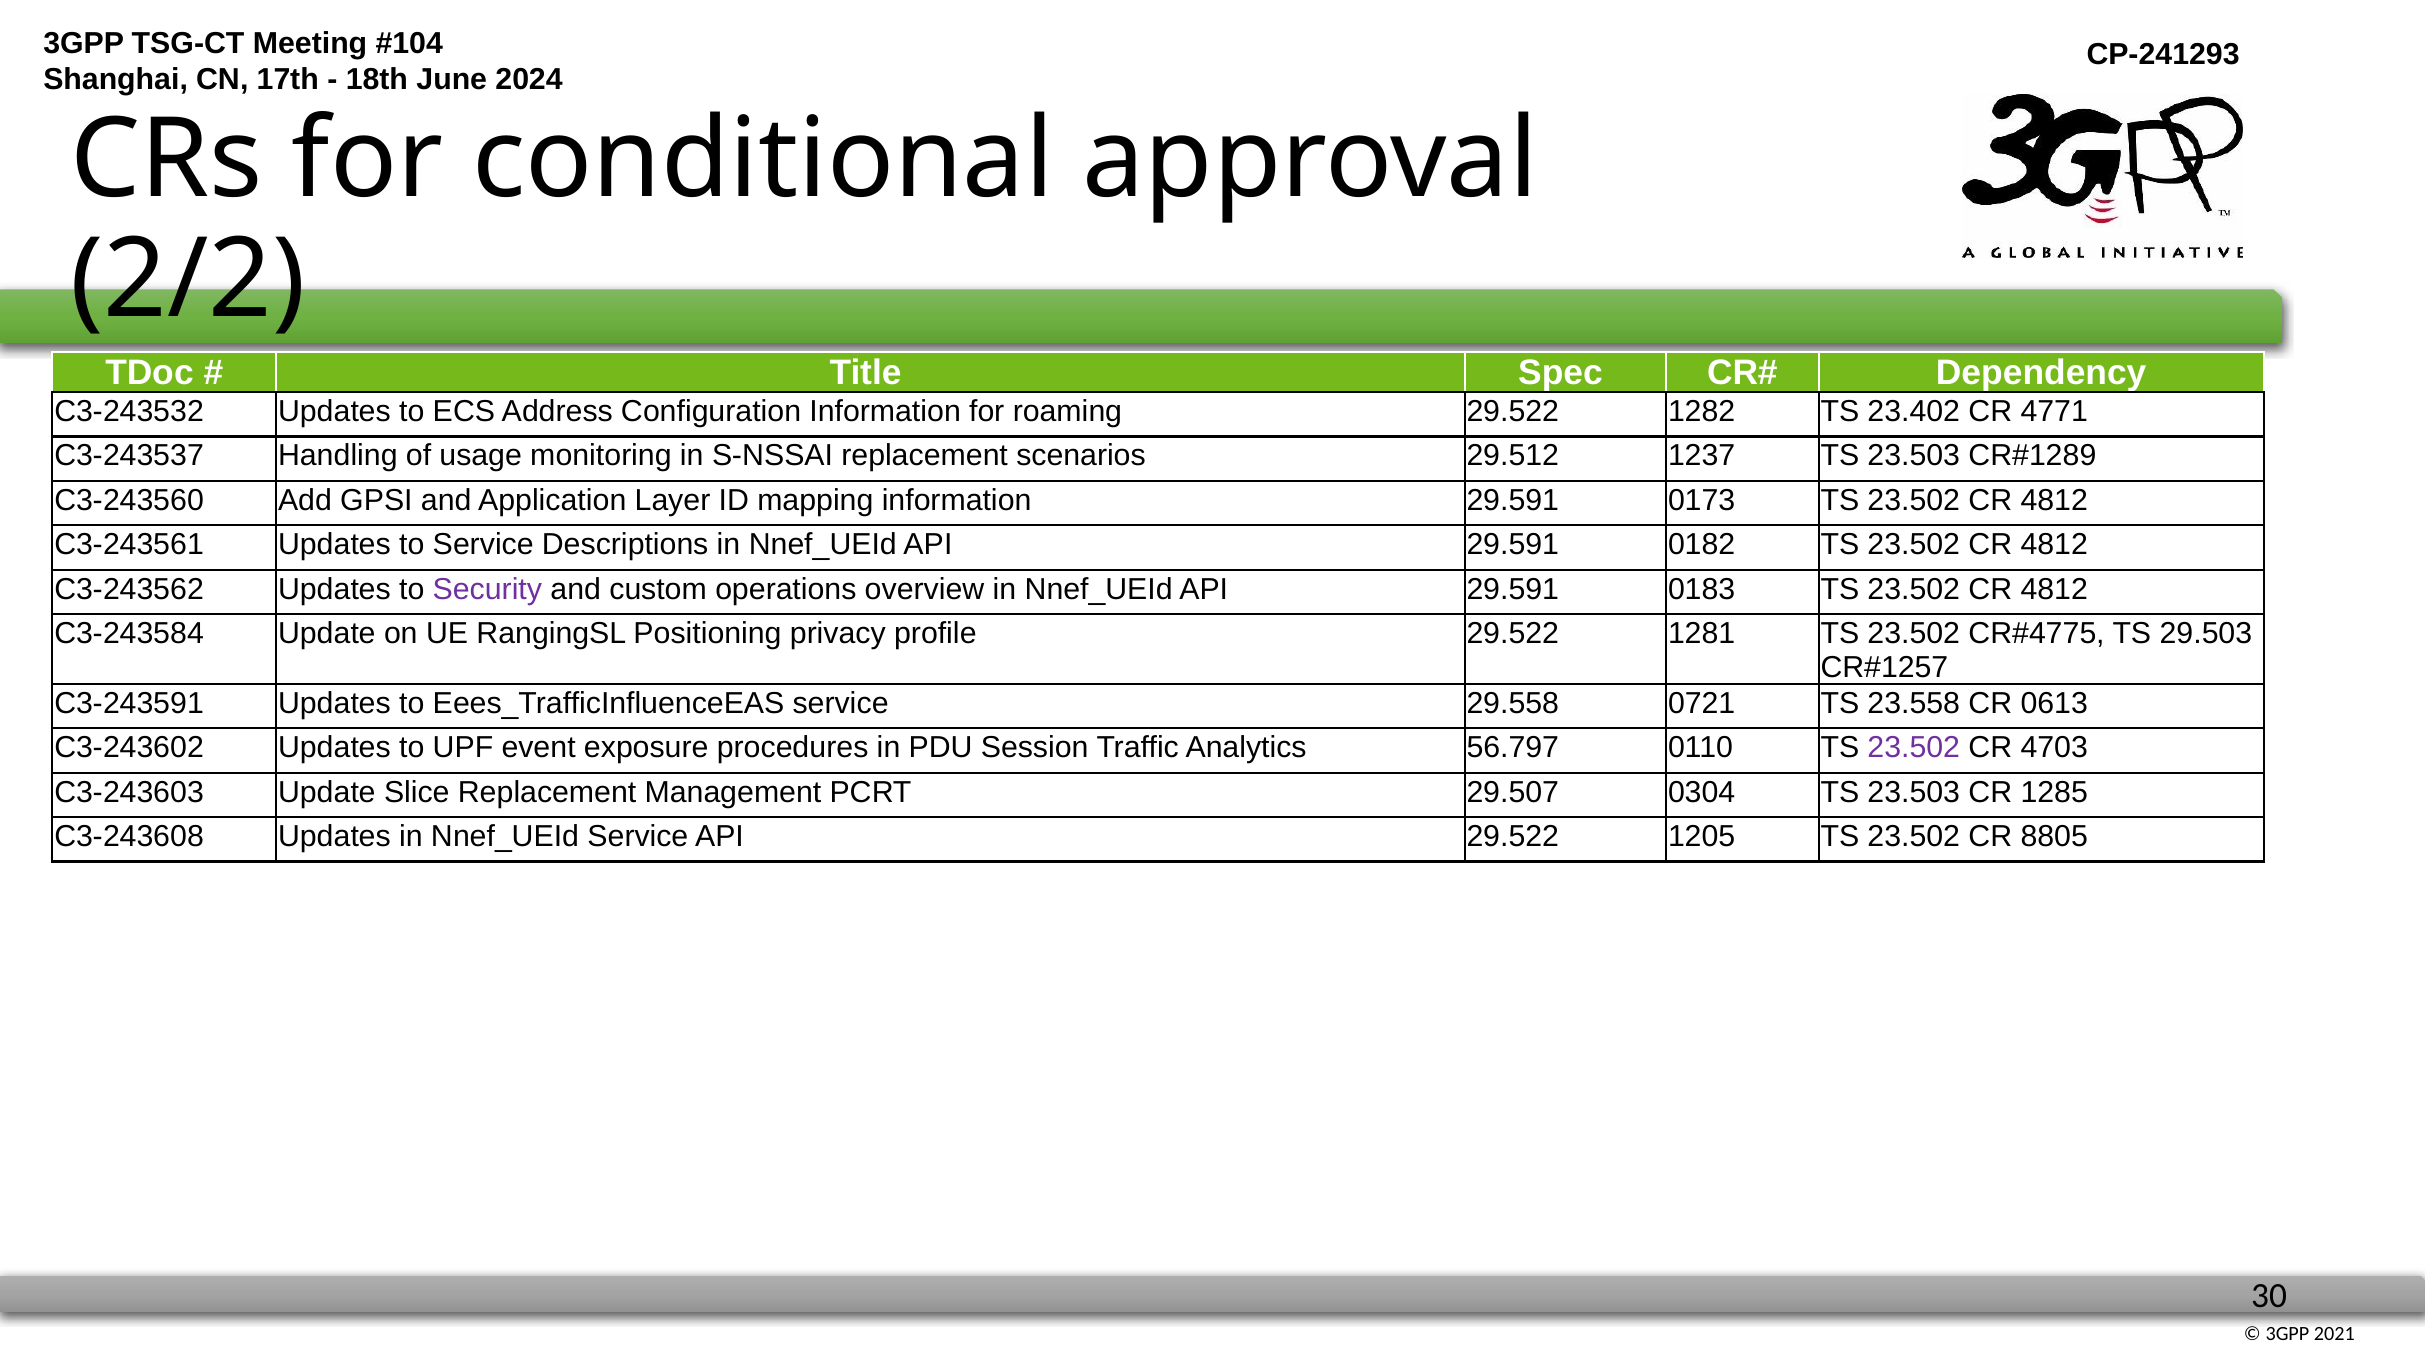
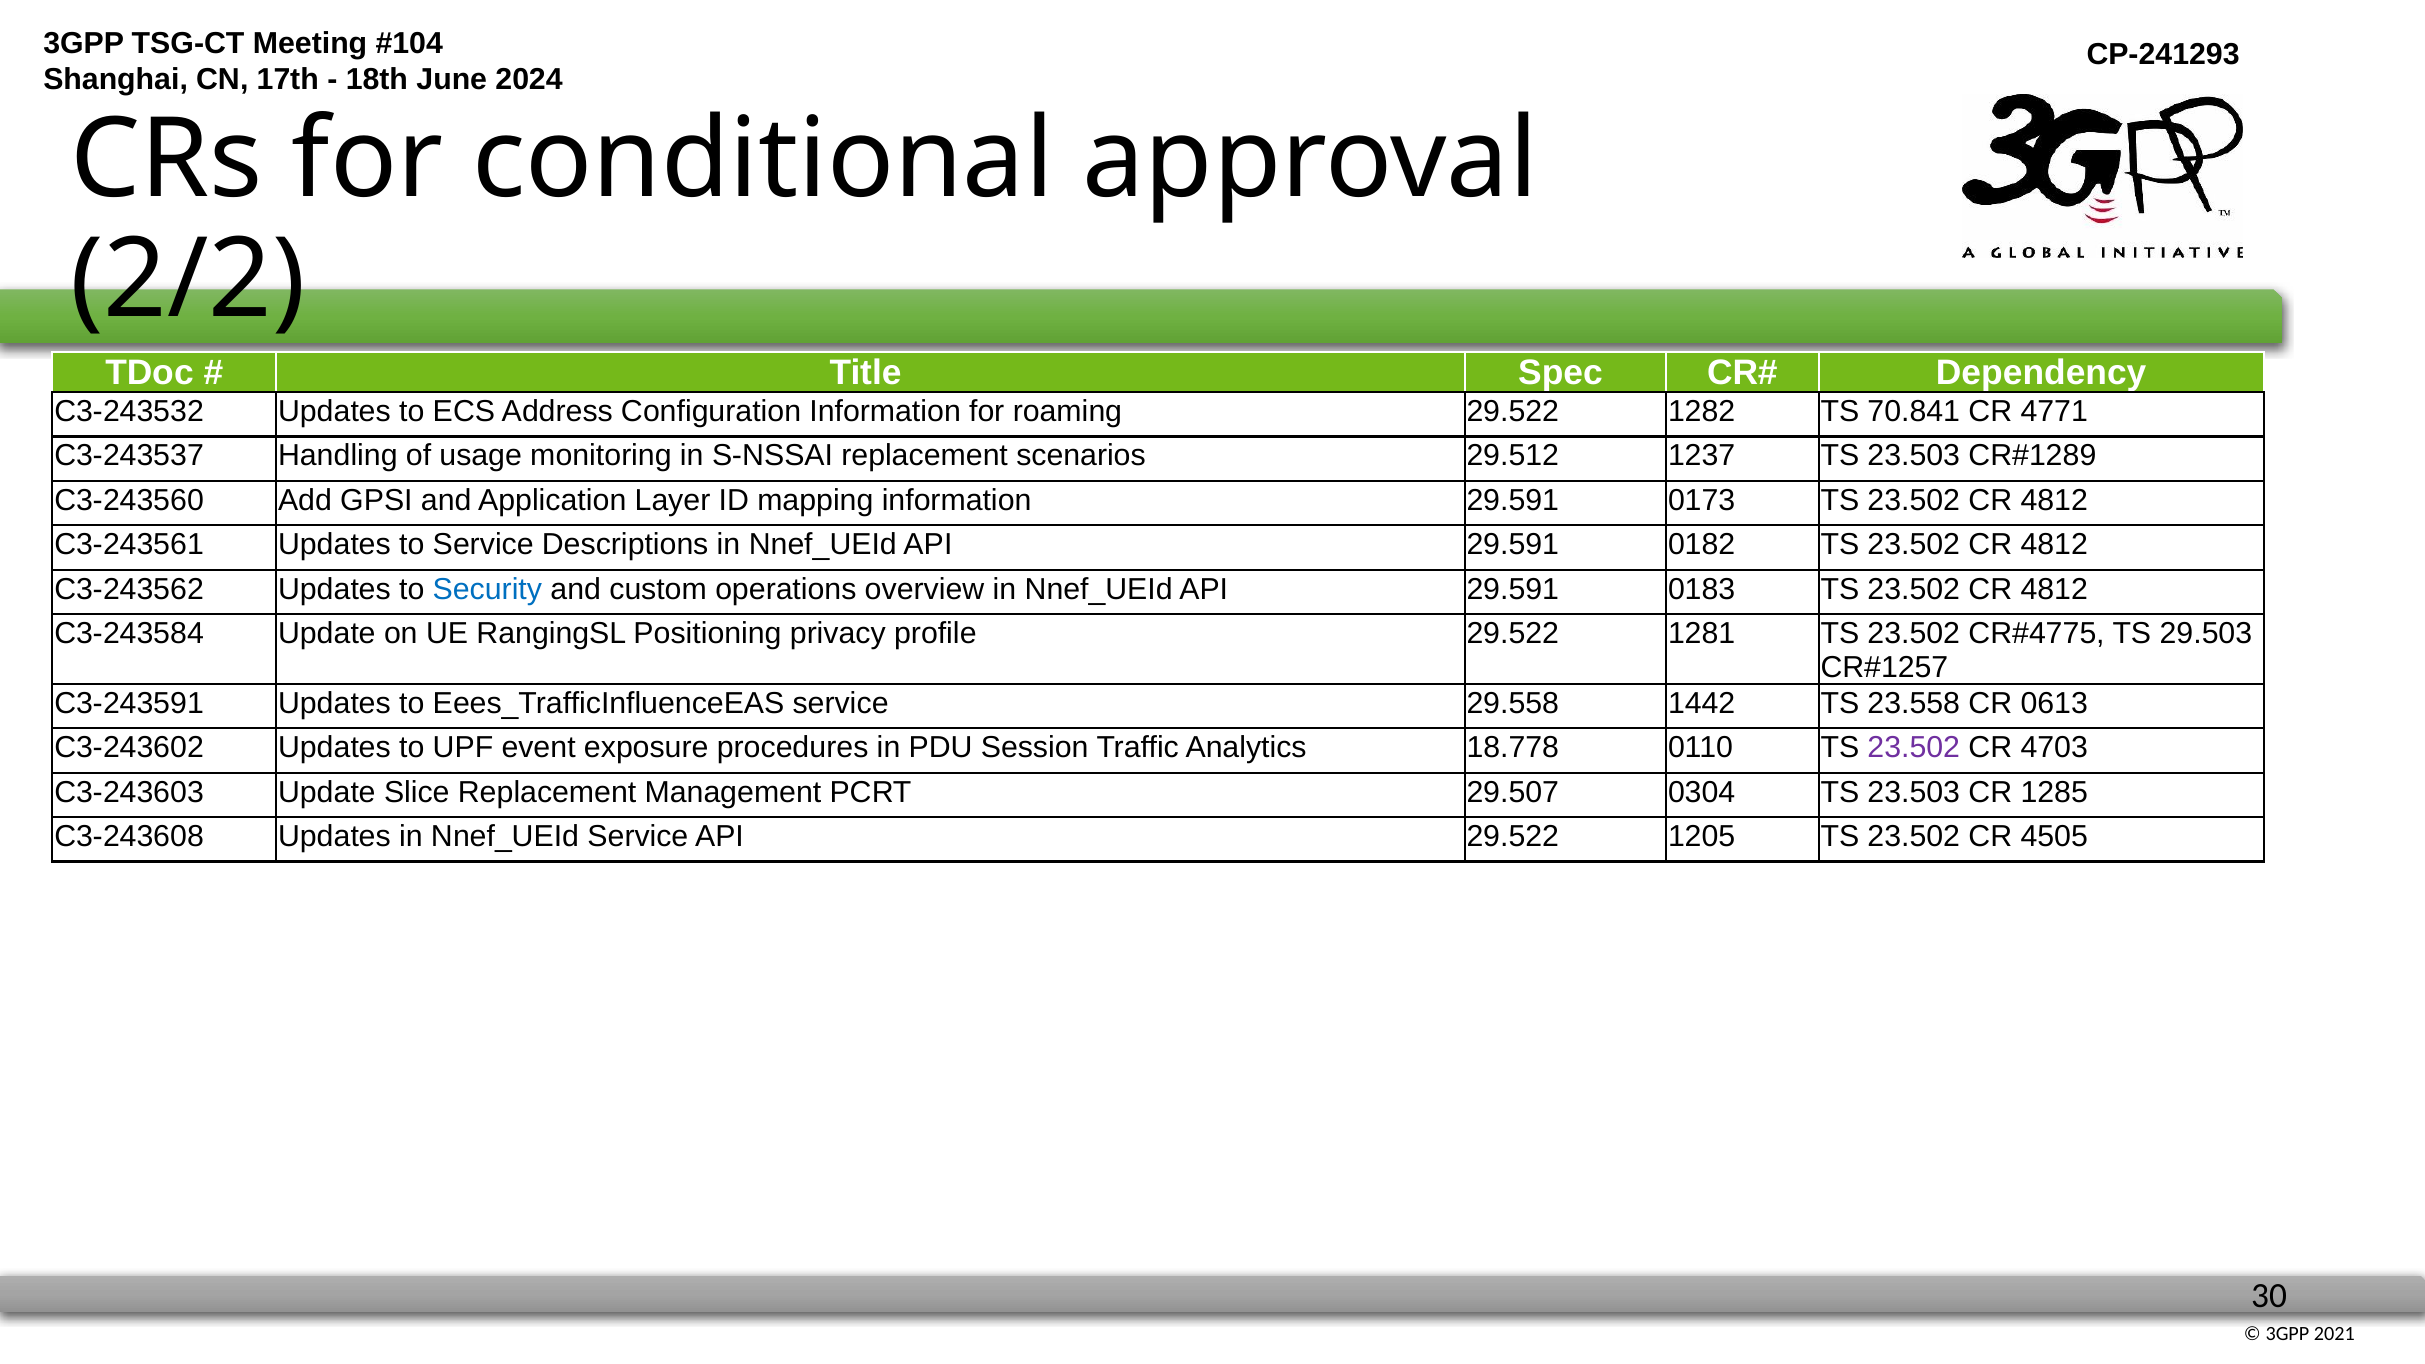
23.402: 23.402 -> 70.841
Security colour: purple -> blue
0721: 0721 -> 1442
56.797: 56.797 -> 18.778
8805: 8805 -> 4505
